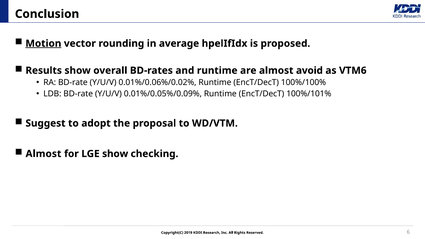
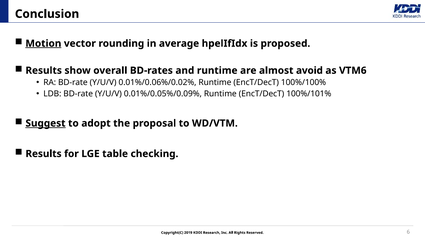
Suggest underline: none -> present
Almost at (43, 154): Almost -> Results
LGE show: show -> table
